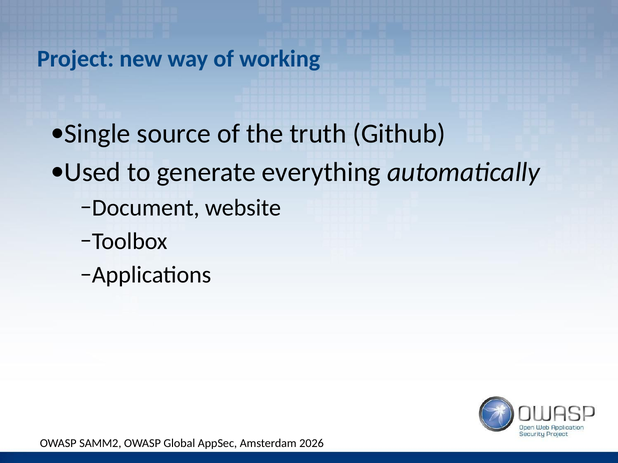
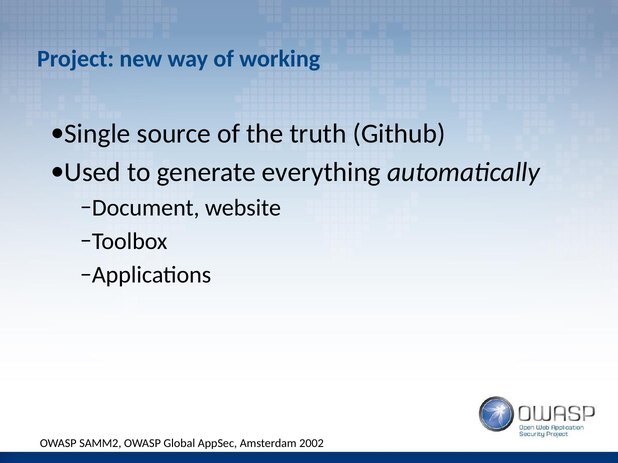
2026: 2026 -> 2002
